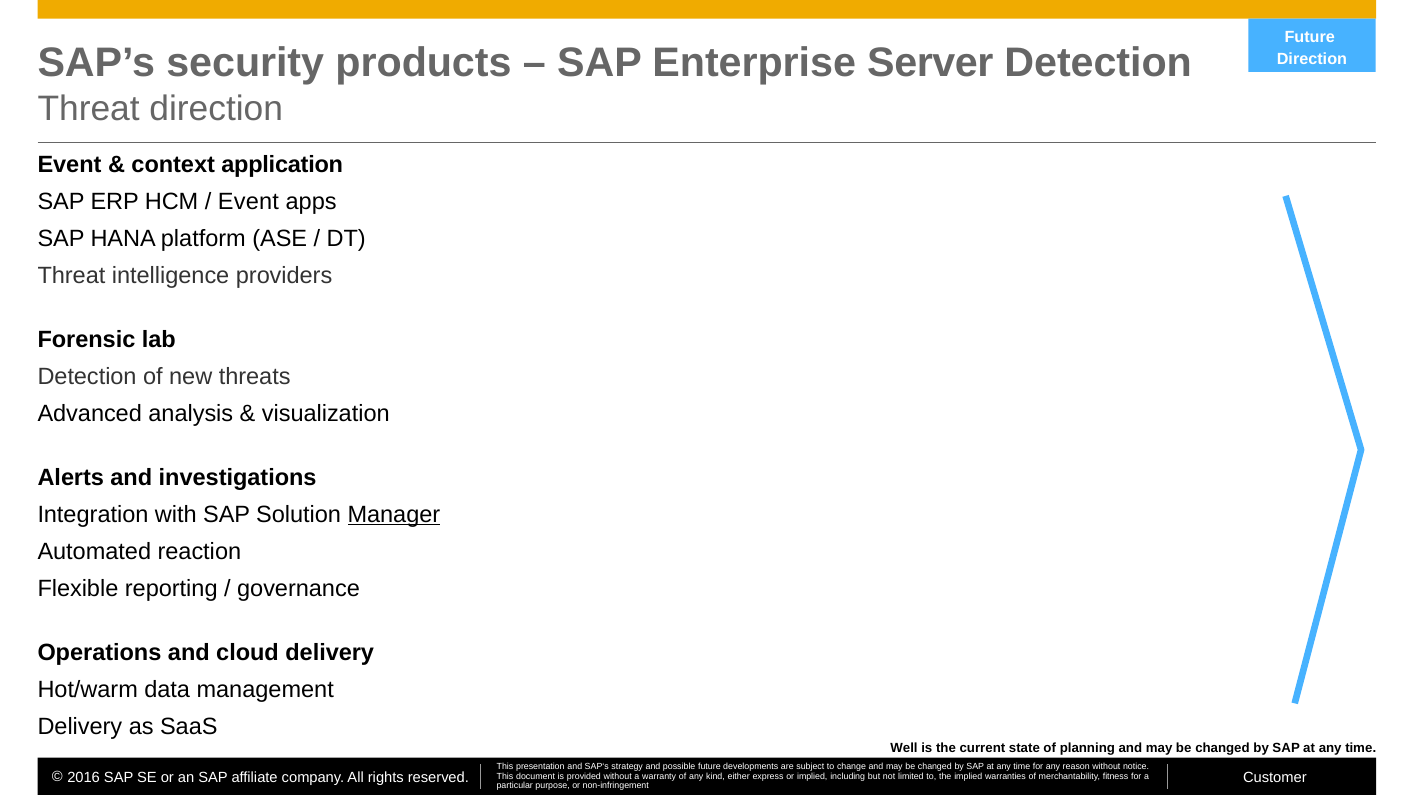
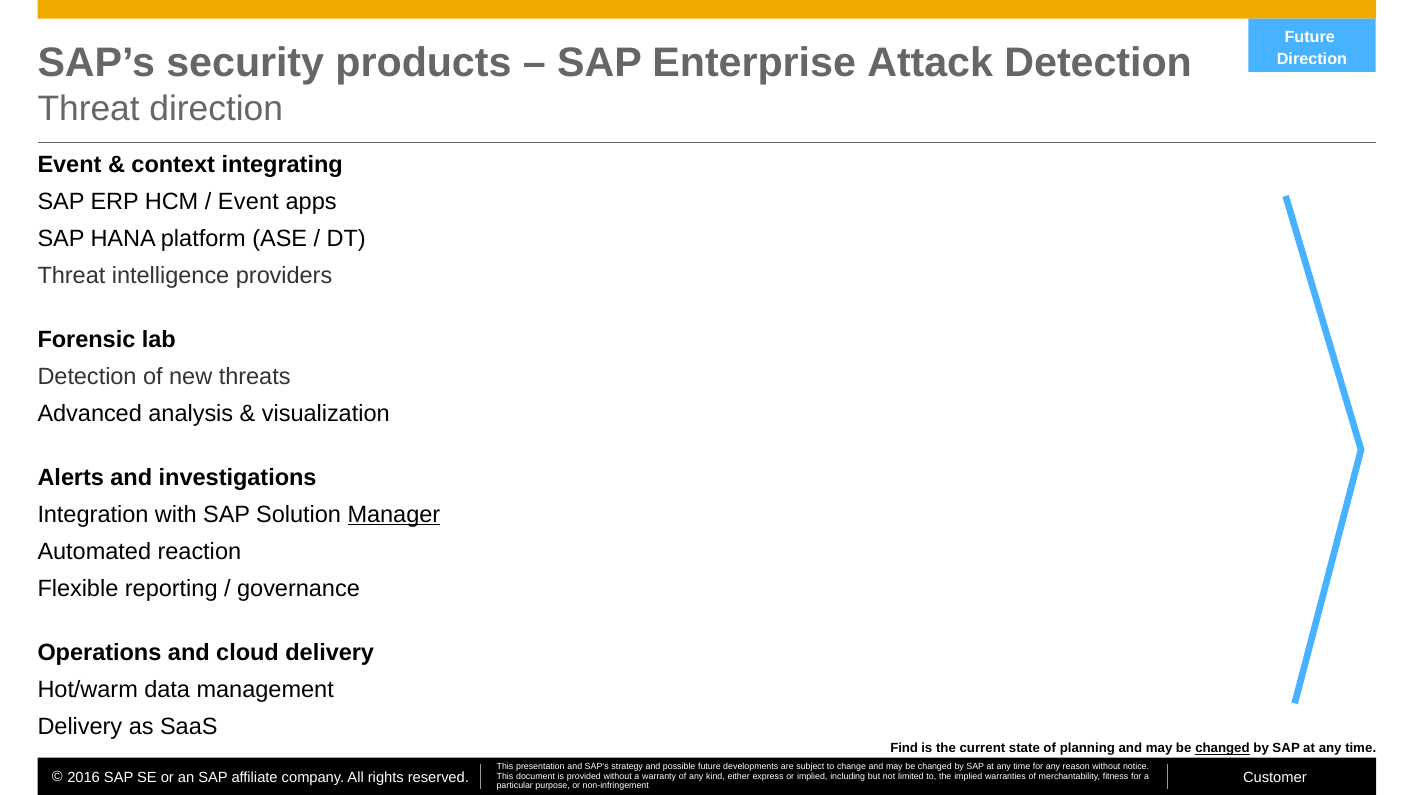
Server: Server -> Attack
application: application -> integrating
Well: Well -> Find
changed at (1222, 749) underline: none -> present
